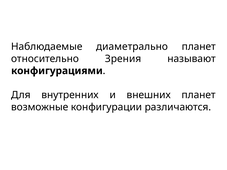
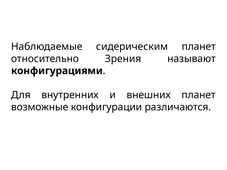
диаметрально: диаметрально -> сидерическим
